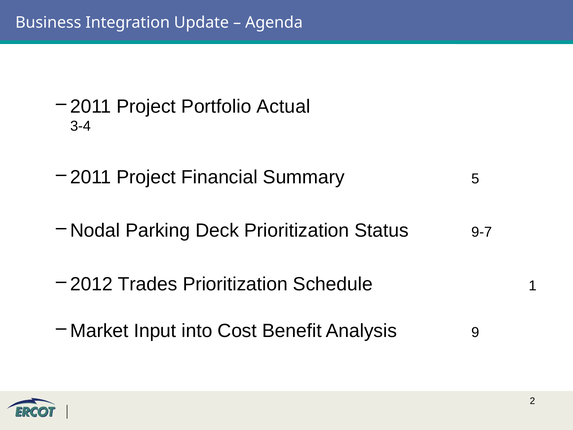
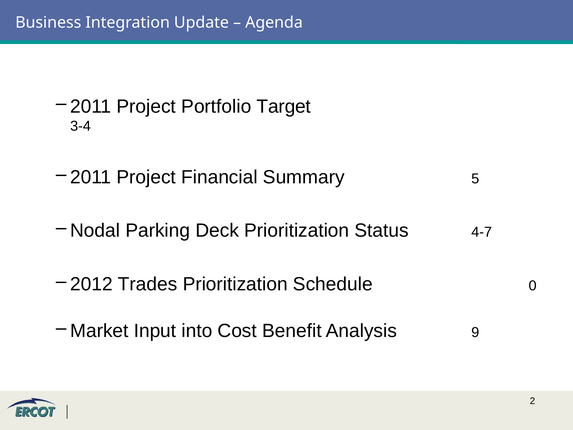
Actual: Actual -> Target
9-7: 9-7 -> 4-7
1: 1 -> 0
